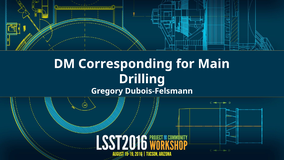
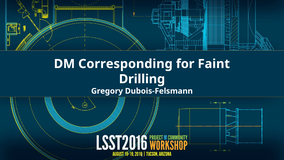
Main: Main -> Faint
